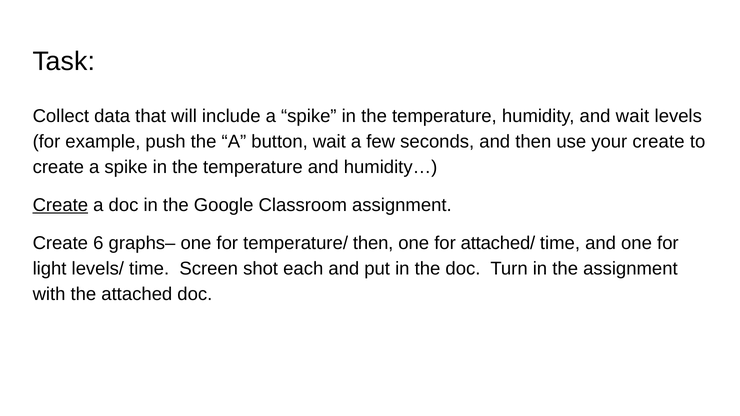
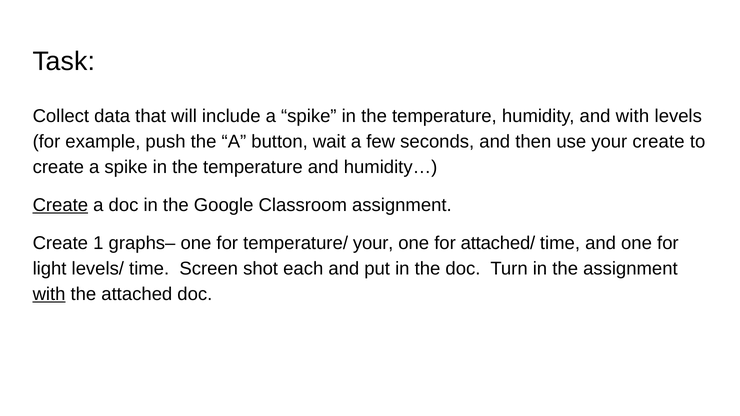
and wait: wait -> with
6: 6 -> 1
temperature/ then: then -> your
with at (49, 294) underline: none -> present
